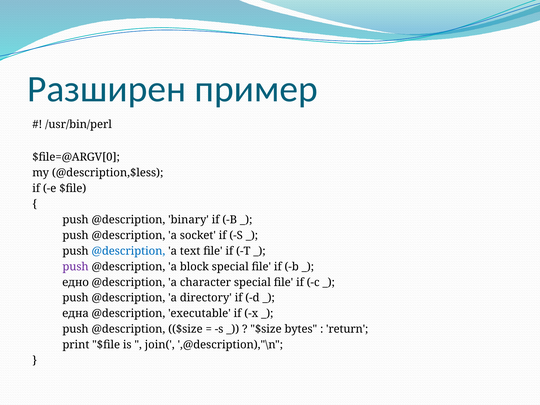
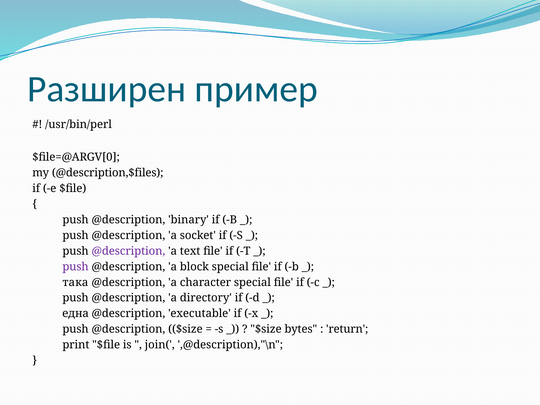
@description,$less: @description,$less -> @description,$files
@description at (128, 251) colour: blue -> purple
едно: едно -> така
